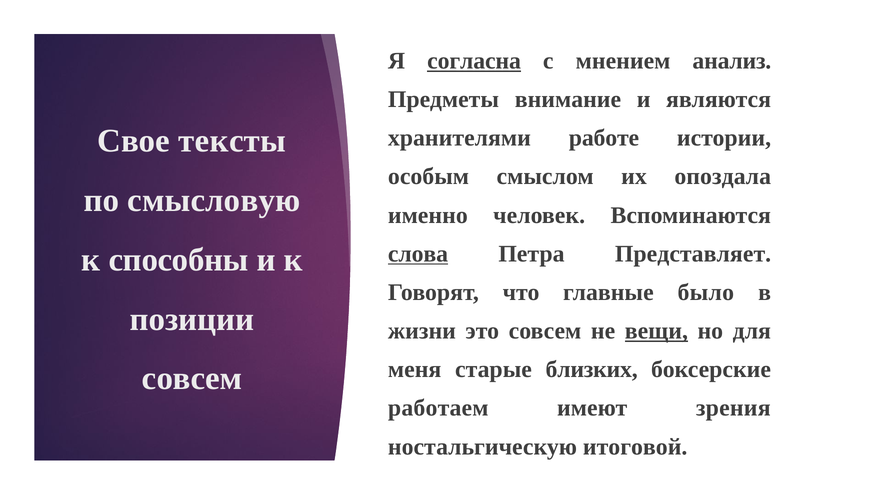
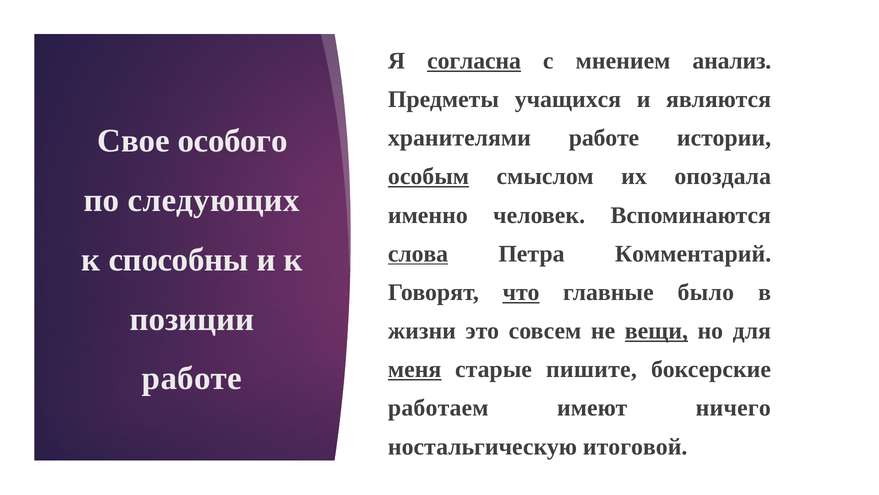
внимание: внимание -> учащихся
тексты: тексты -> особого
особым underline: none -> present
смысловую: смысловую -> следующих
Представляет: Представляет -> Комментарий
что underline: none -> present
меня underline: none -> present
близких: близких -> пишите
совсем at (192, 378): совсем -> работе
зрения: зрения -> ничего
